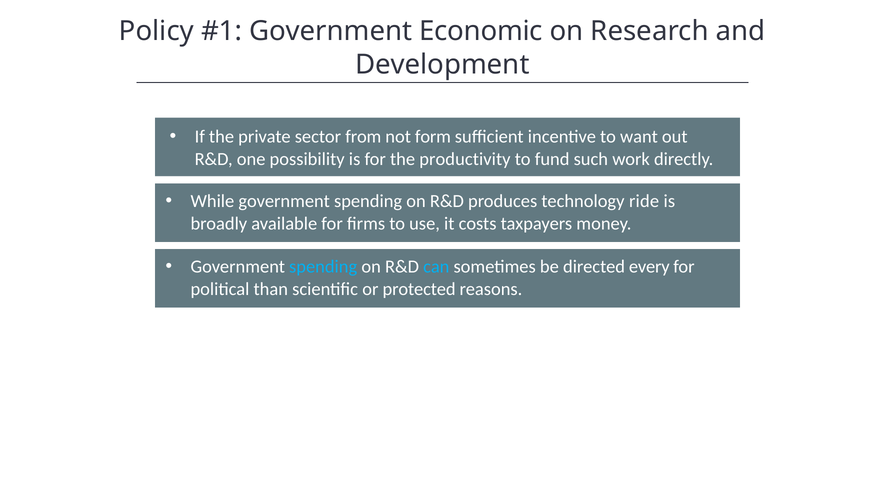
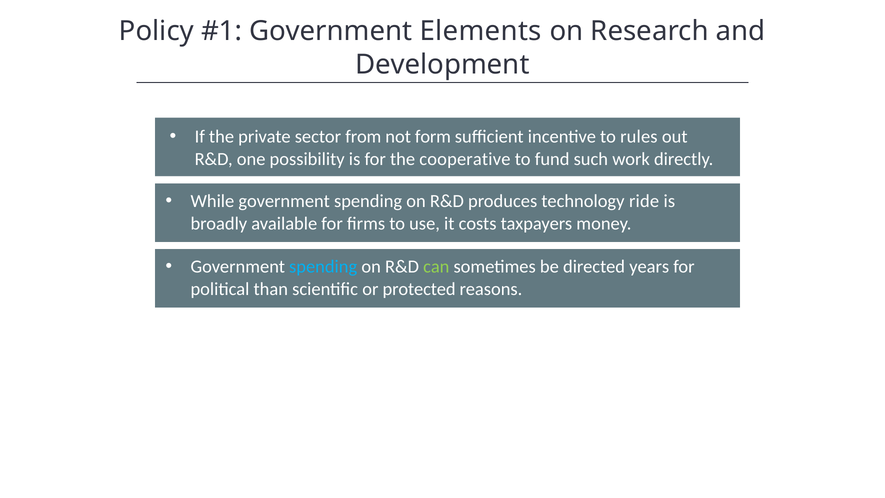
Economic: Economic -> Elements
want: want -> rules
productivity: productivity -> cooperative
can colour: light blue -> light green
every: every -> years
